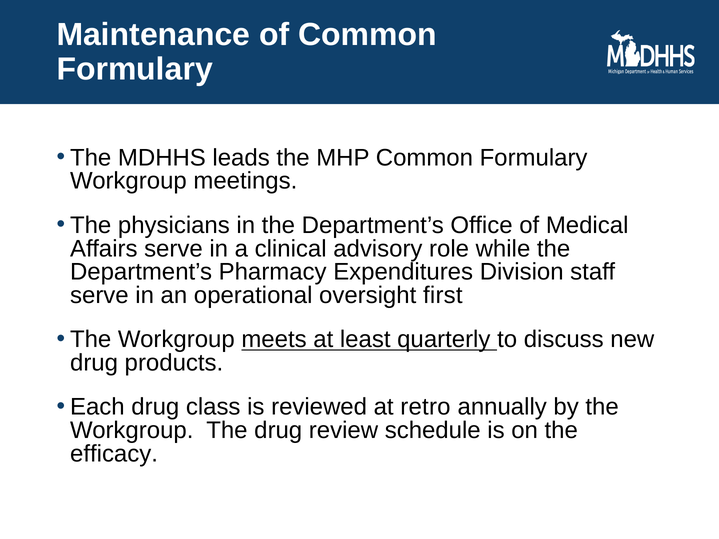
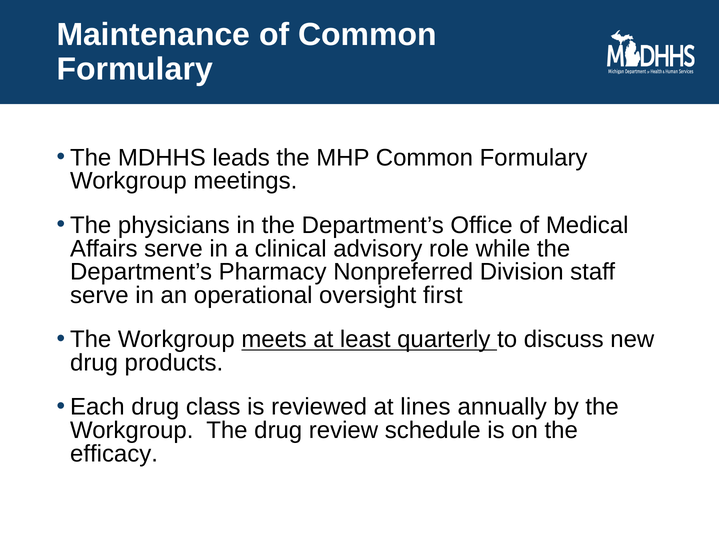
Expenditures: Expenditures -> Nonpreferred
retro: retro -> lines
